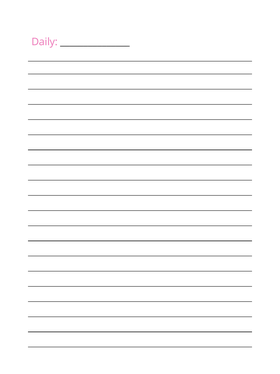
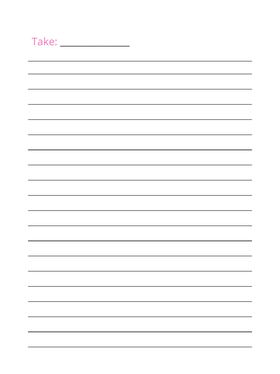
Daily: Daily -> Take
